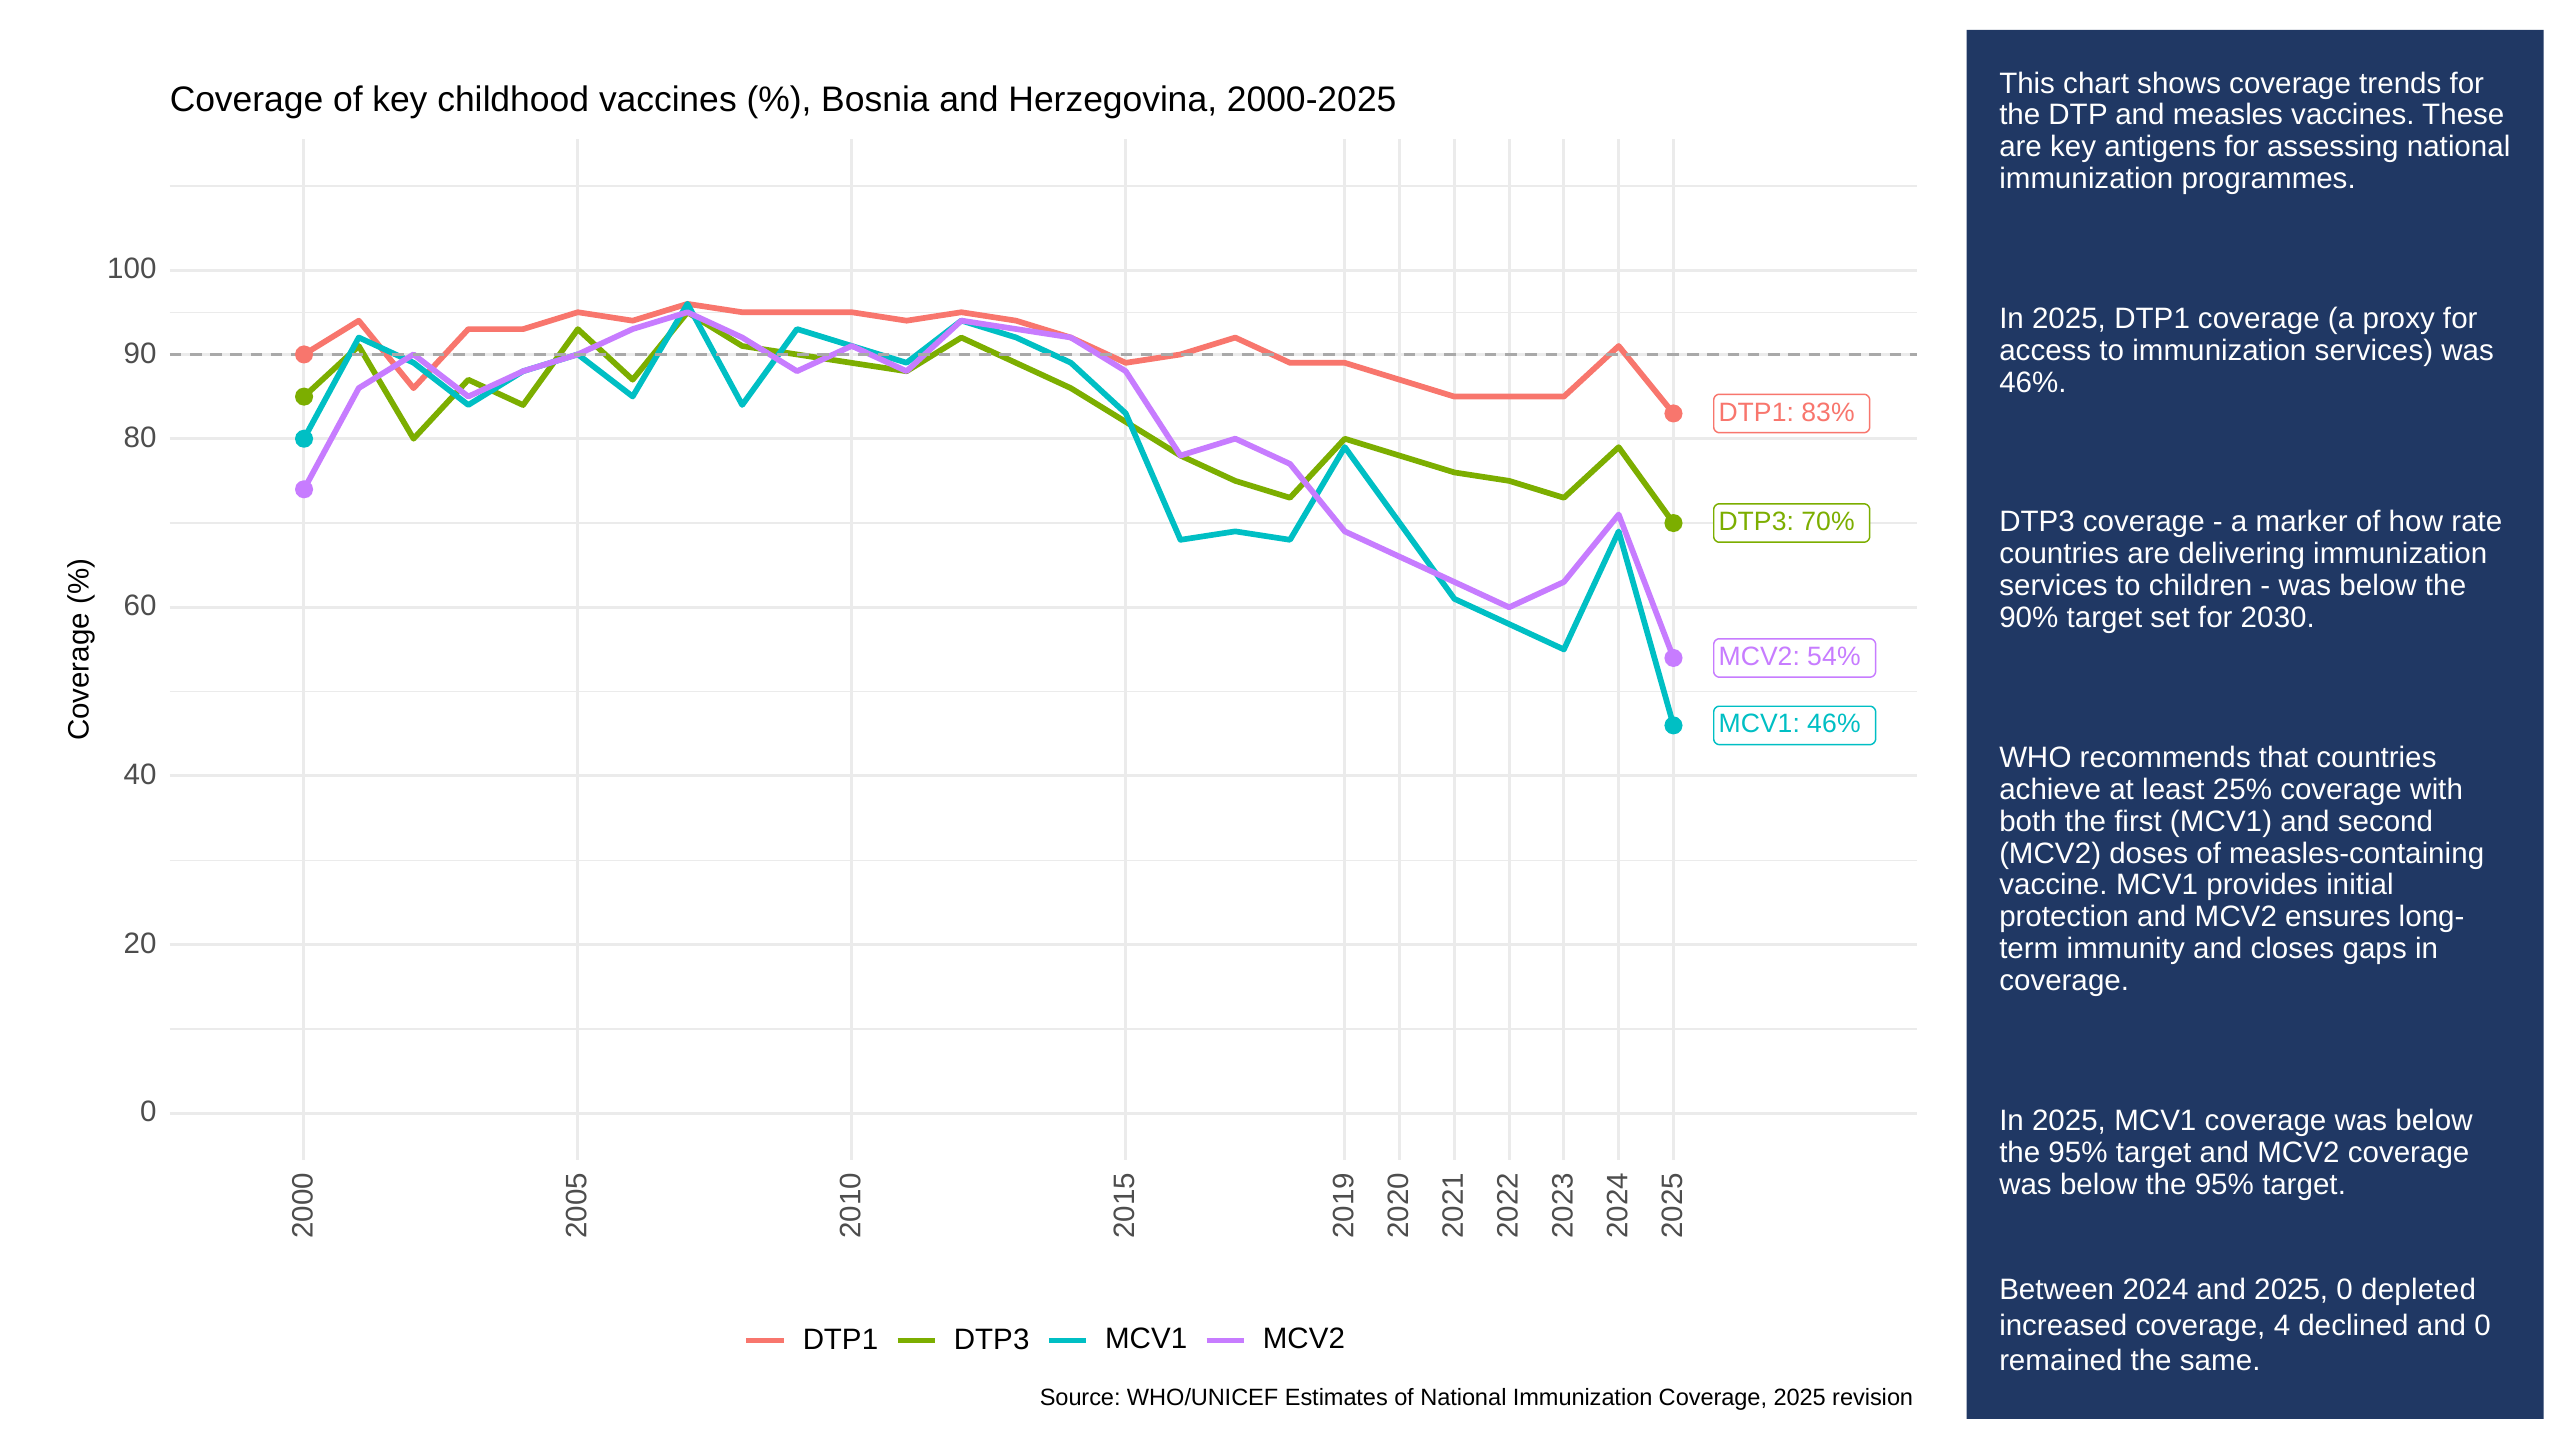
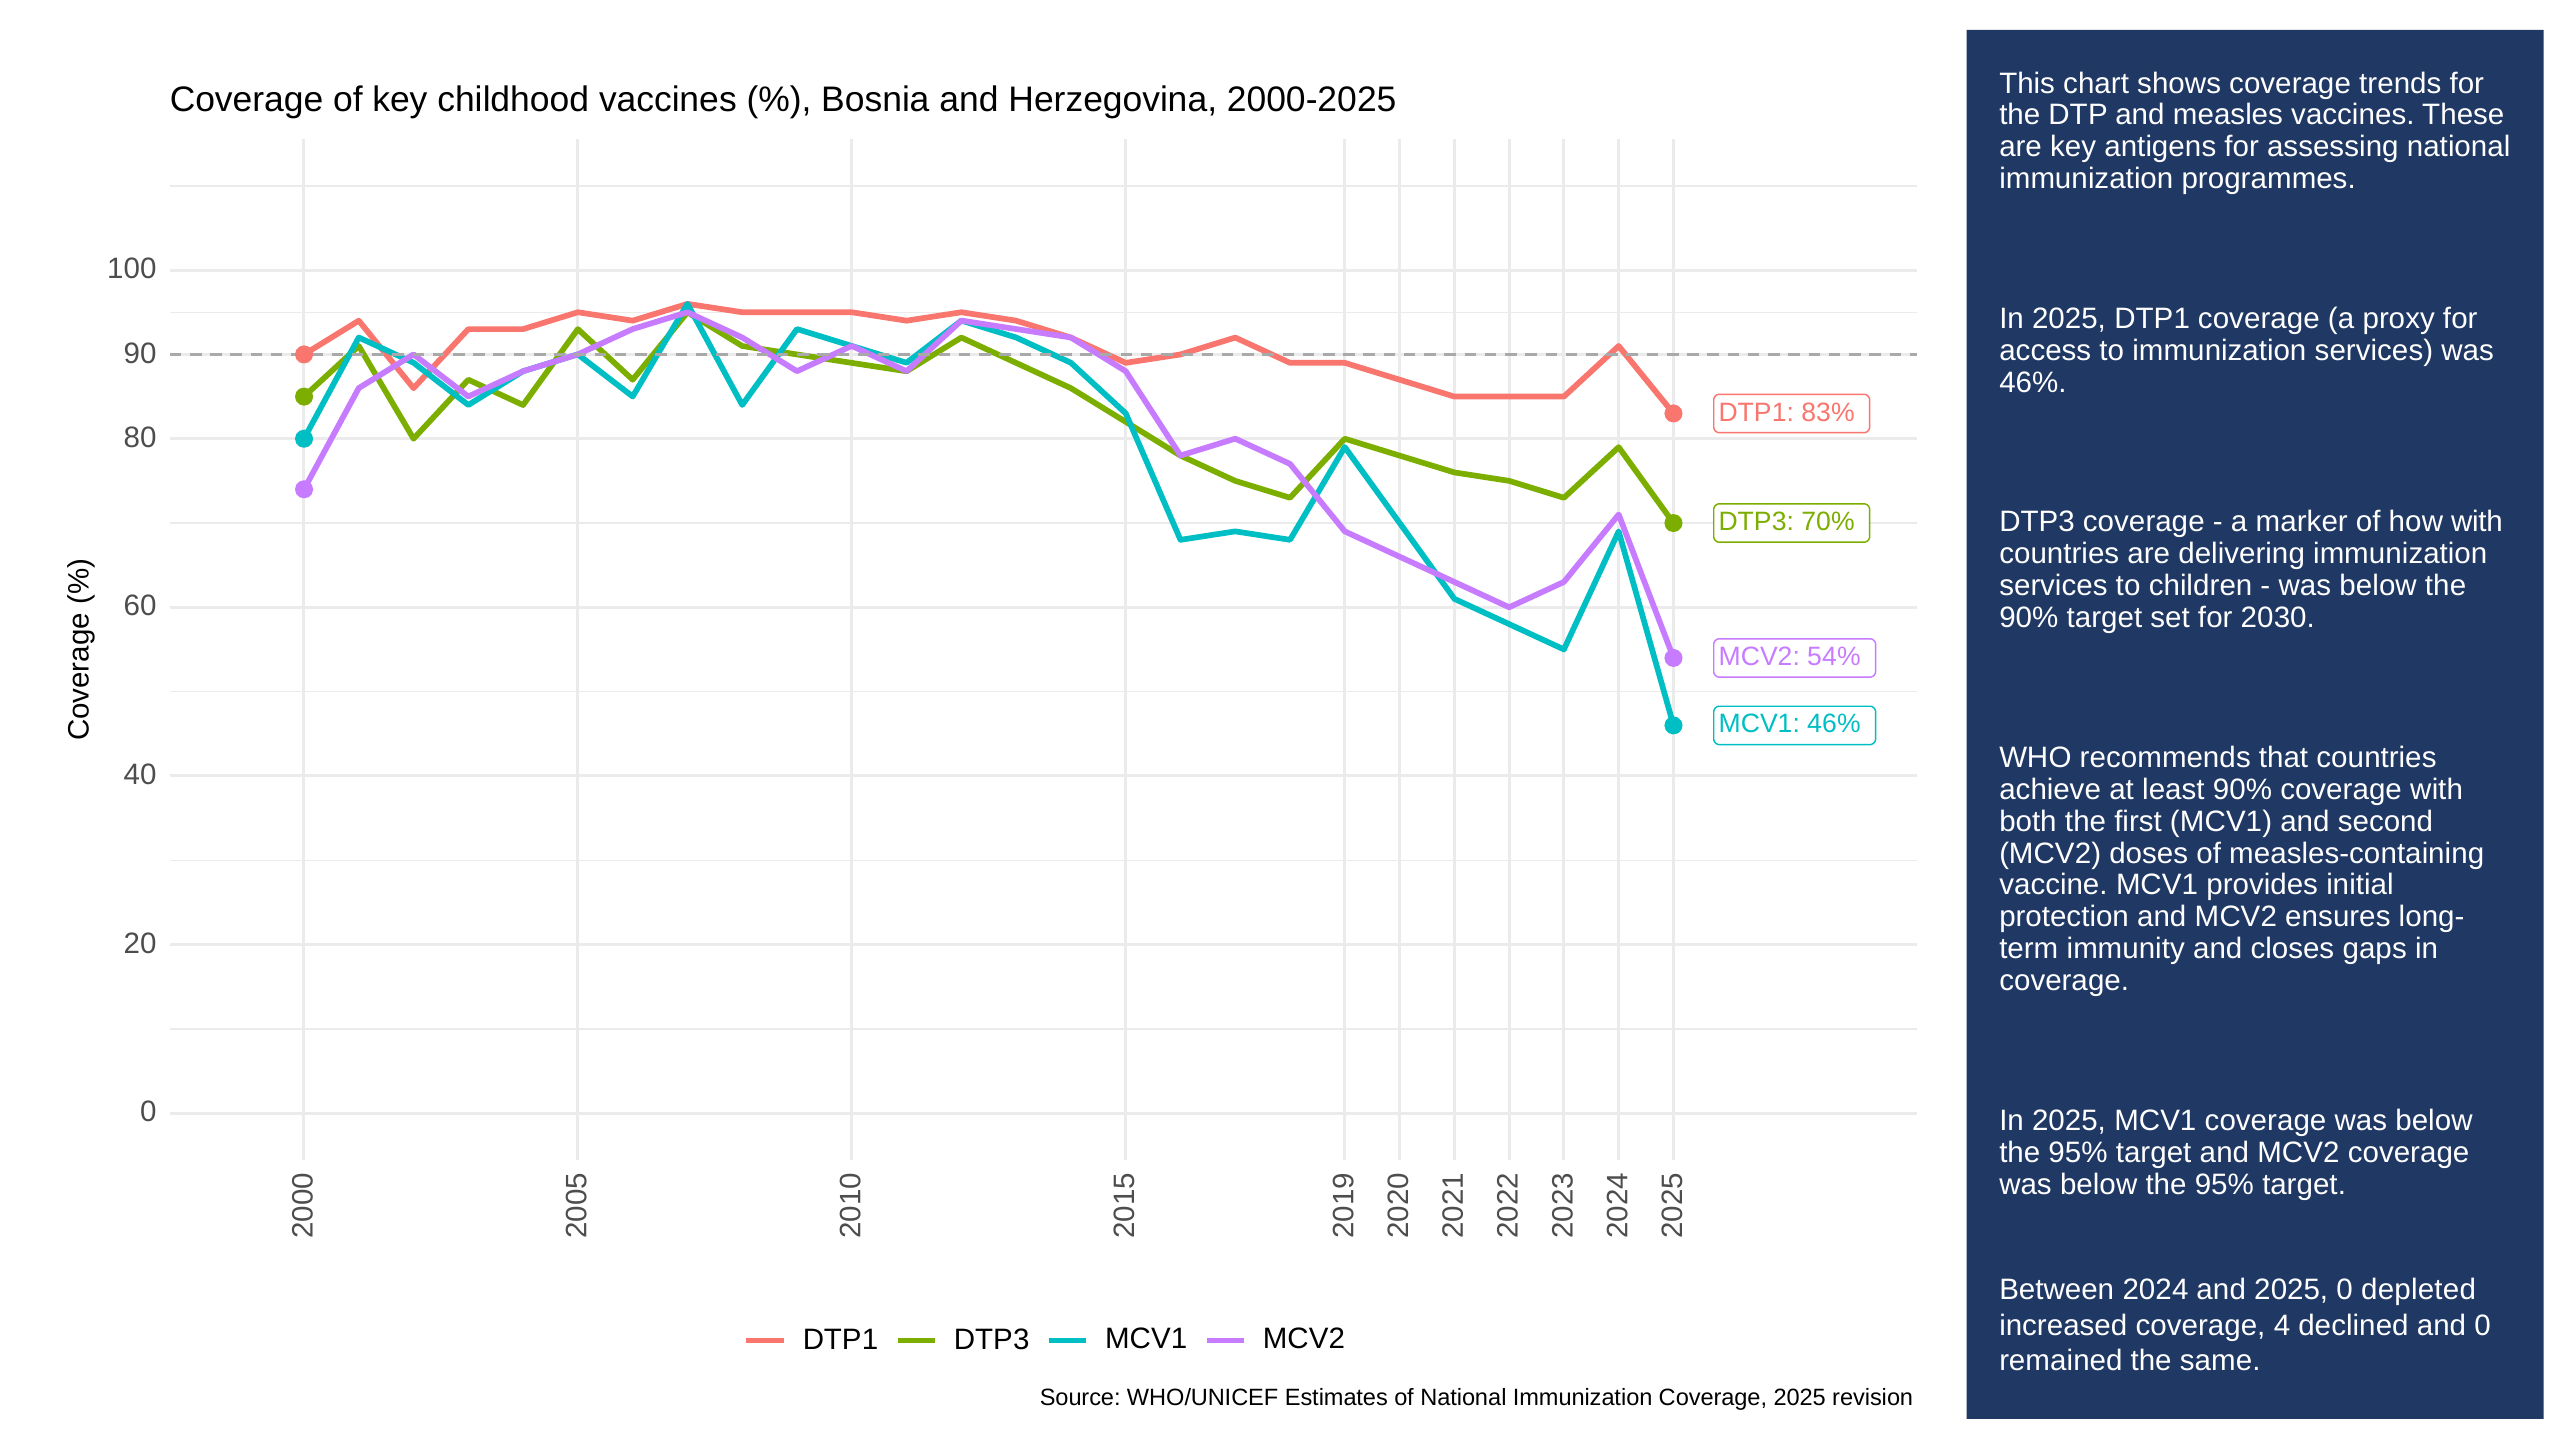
how rate: rate -> with
least 25%: 25% -> 90%
